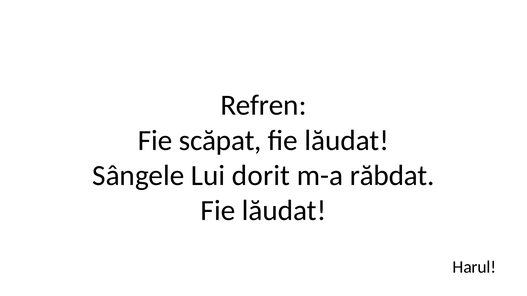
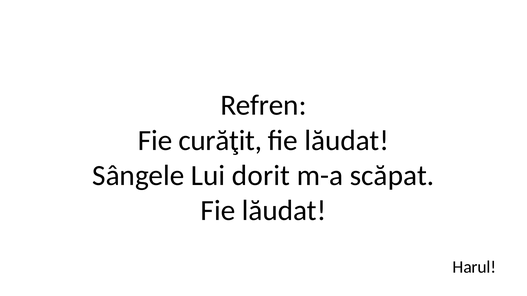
scăpat: scăpat -> curăţit
răbdat: răbdat -> scăpat
